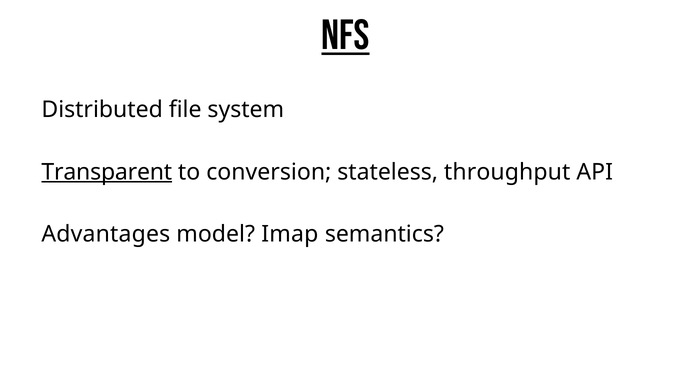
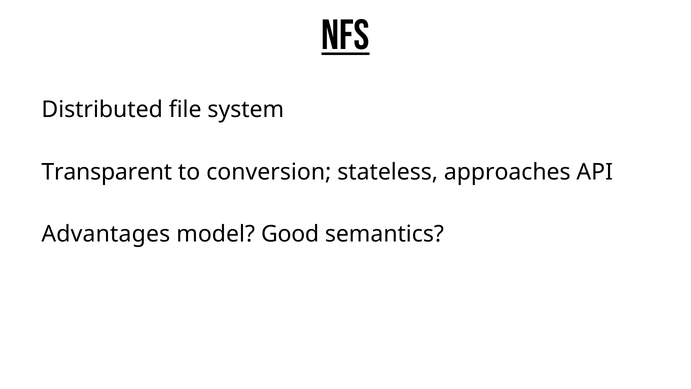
Transparent underline: present -> none
throughput: throughput -> approaches
Imap: Imap -> Good
